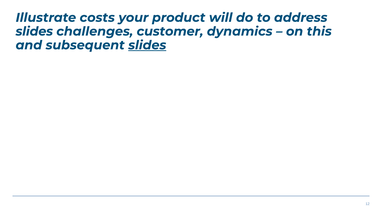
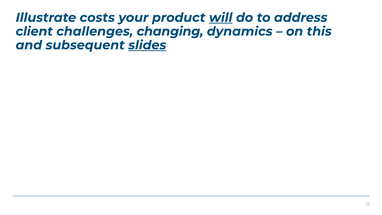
will underline: none -> present
slides at (34, 31): slides -> client
customer: customer -> changing
